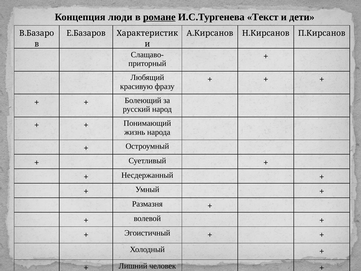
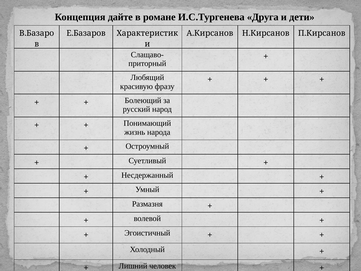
люди: люди -> дайте
романе underline: present -> none
Текст: Текст -> Друга
